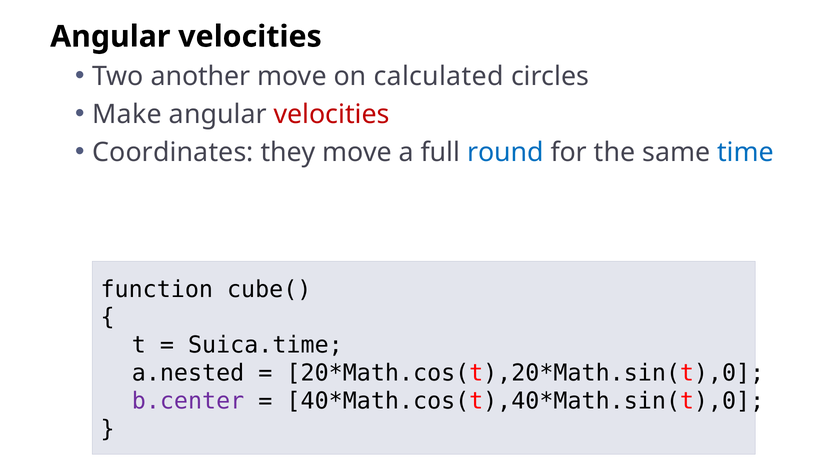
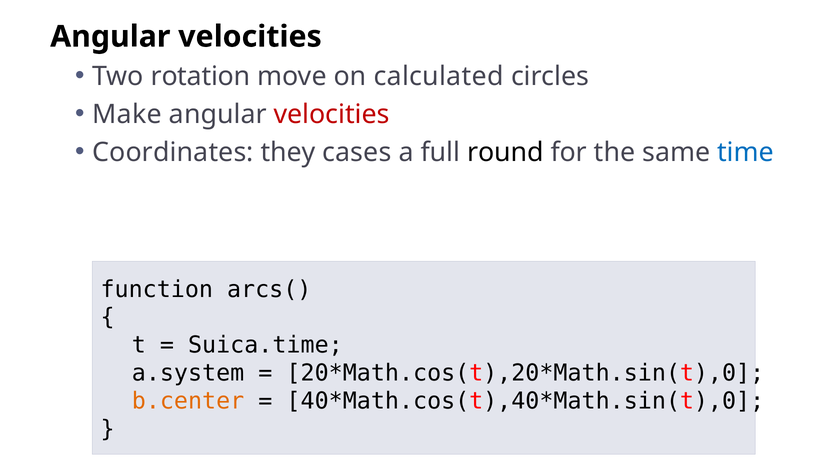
another: another -> rotation
they move: move -> cases
round colour: blue -> black
cube(: cube( -> arcs(
a.nested: a.nested -> a.system
b.center colour: purple -> orange
